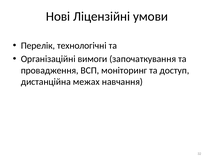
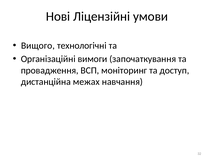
Перелік: Перелік -> Вищого
